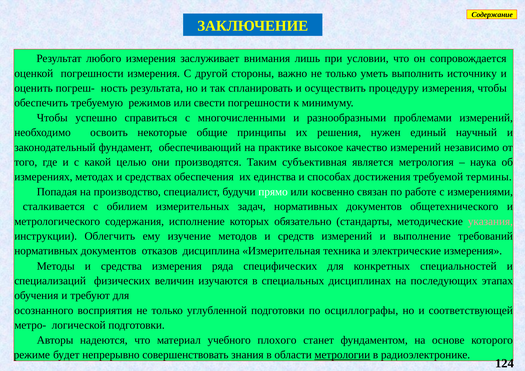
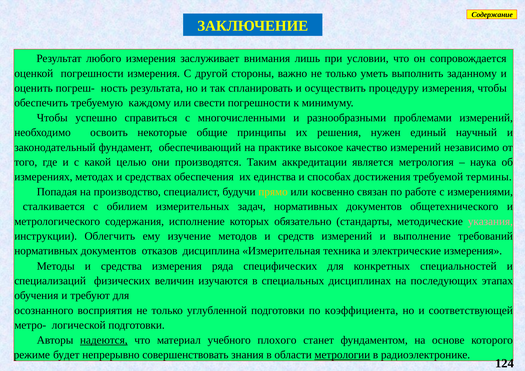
источнику: источнику -> заданному
режимов: режимов -> каждому
субъективная: субъективная -> аккредитации
прямо colour: white -> yellow
осциллографы: осциллографы -> коэффициента
надеются underline: none -> present
